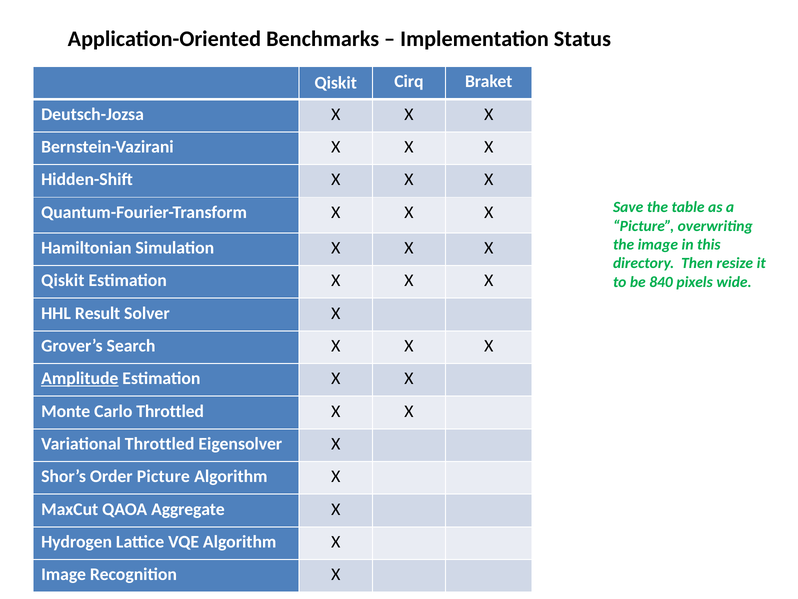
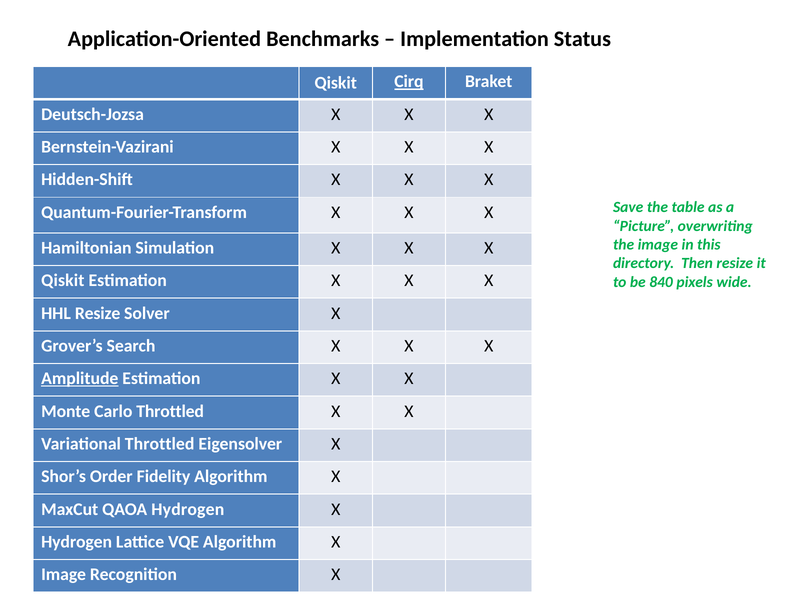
Cirq underline: none -> present
HHL Result: Result -> Resize
Order Picture: Picture -> Fidelity
QAOA Aggregate: Aggregate -> Hydrogen
